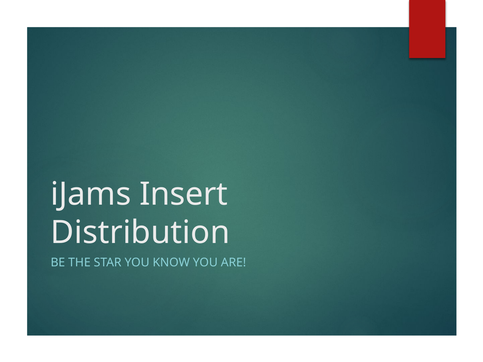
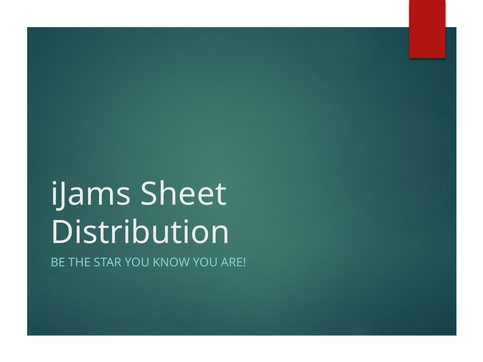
Insert: Insert -> Sheet
